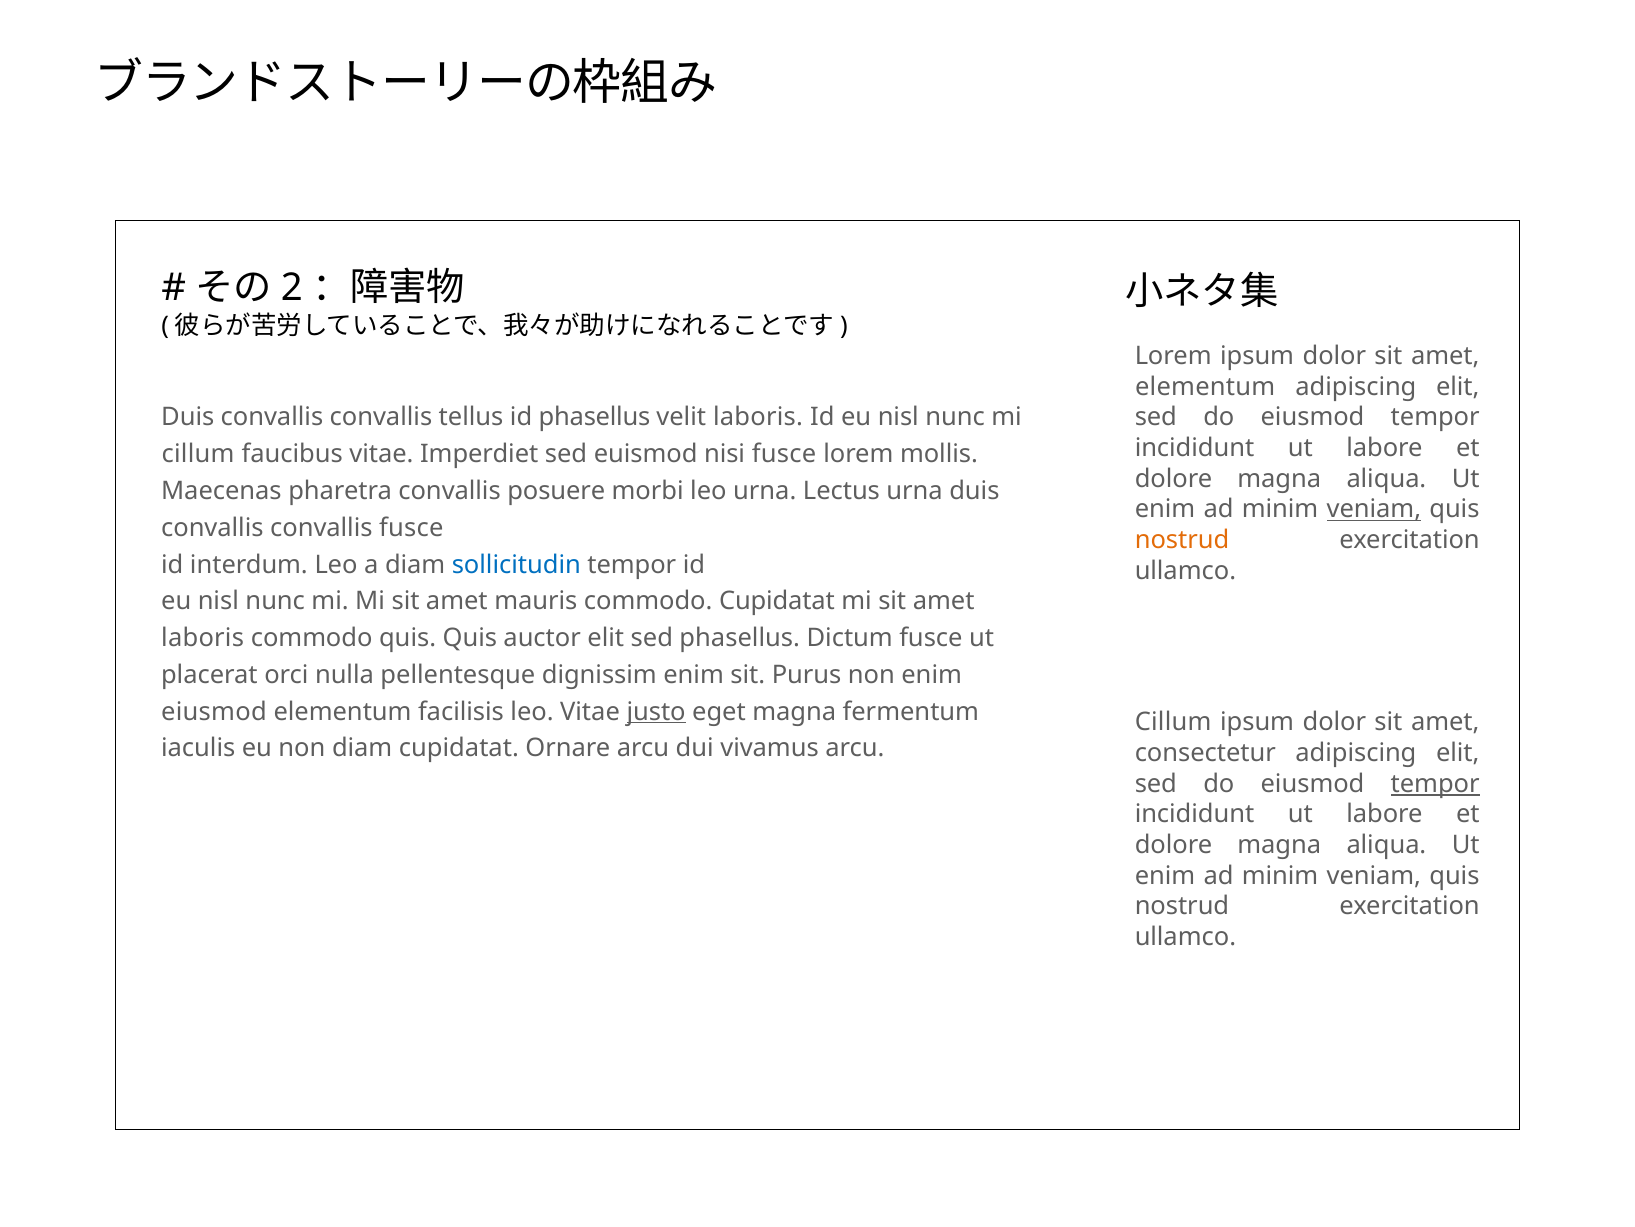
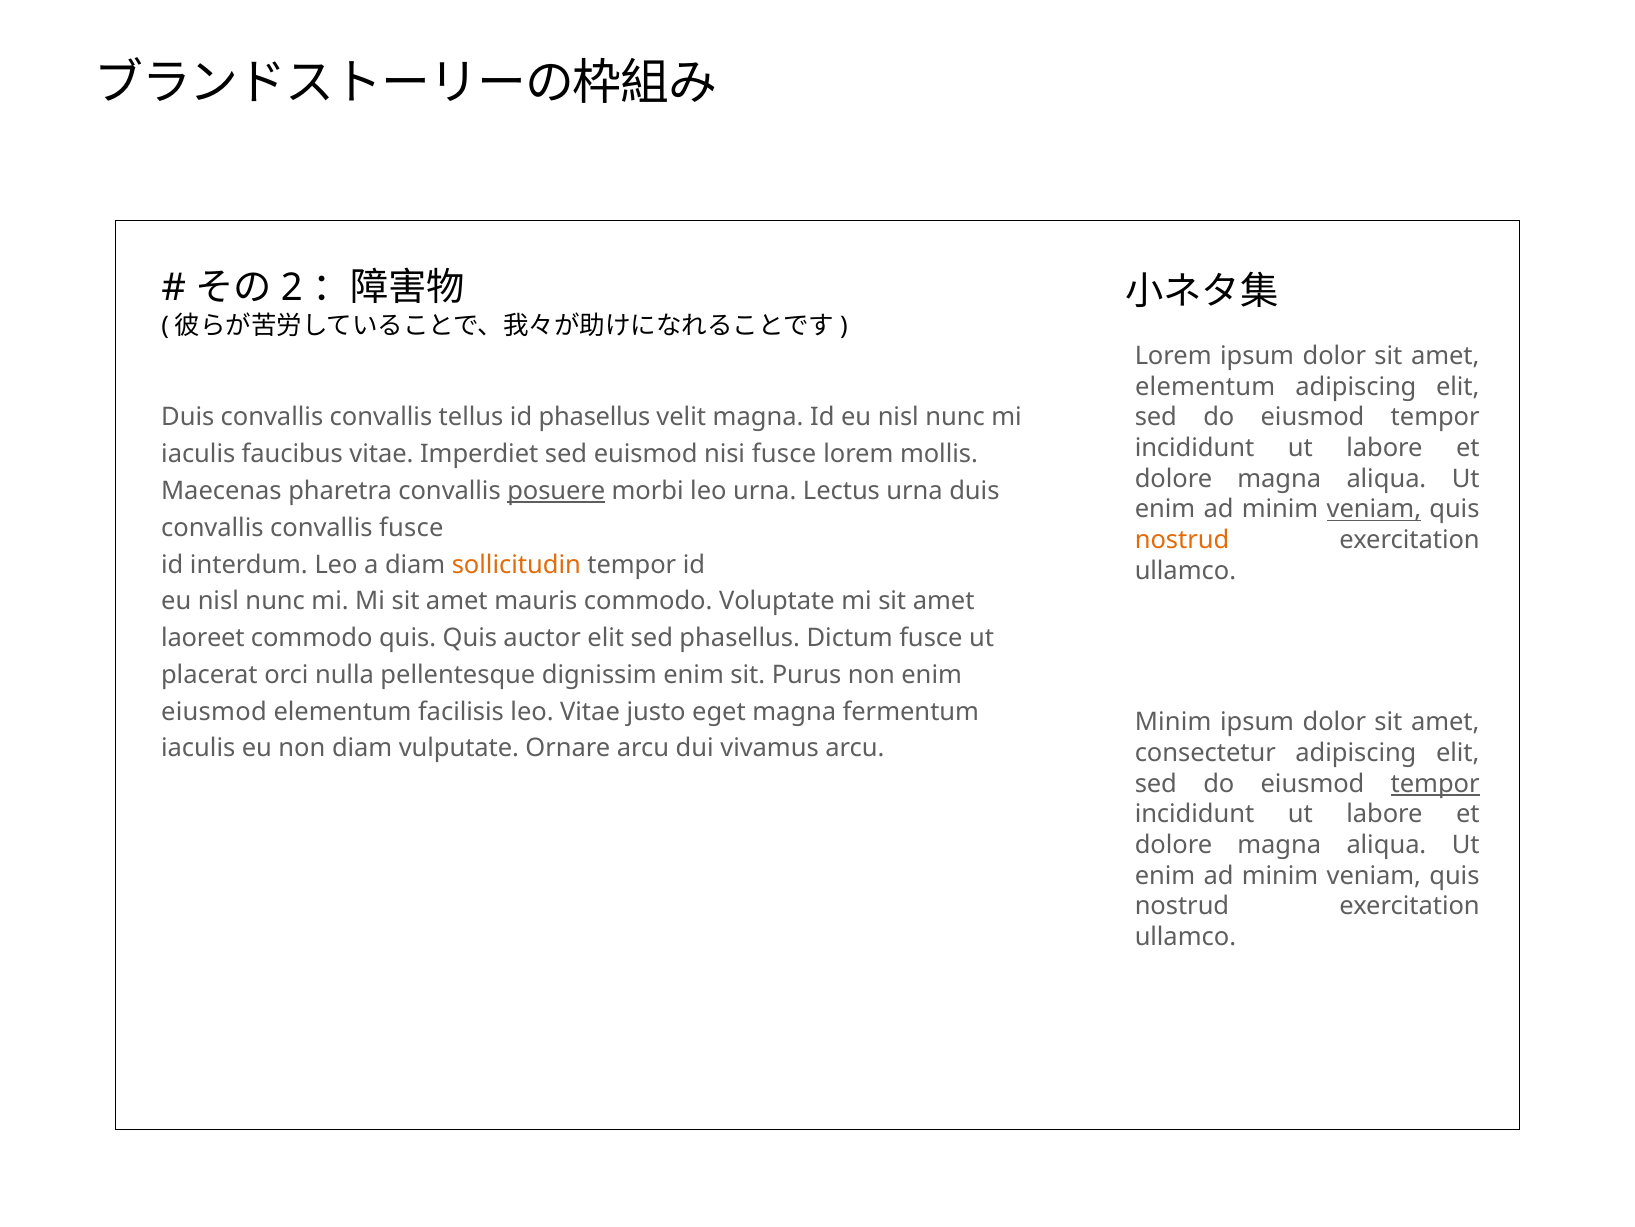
velit laboris: laboris -> magna
cillum at (198, 454): cillum -> iaculis
posuere underline: none -> present
sollicitudin colour: blue -> orange
commodo Cupidatat: Cupidatat -> Voluptate
laboris at (203, 638): laboris -> laoreet
justo underline: present -> none
Cillum at (1173, 722): Cillum -> Minim
diam cupidatat: cupidatat -> vulputate
